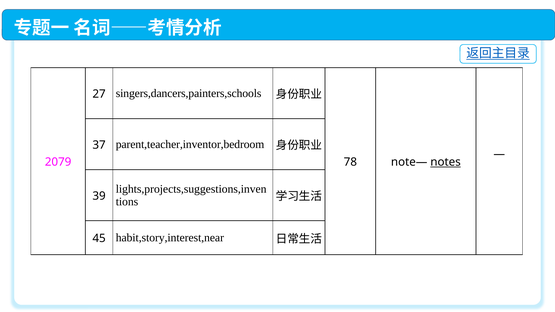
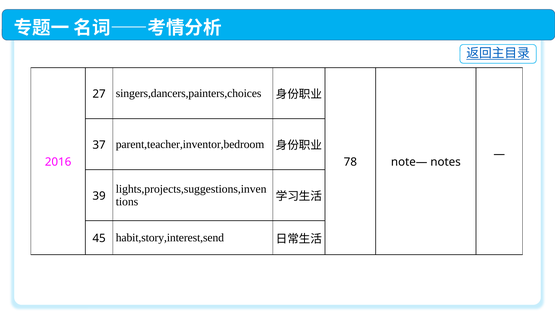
singers,dancers,painters,schools: singers,dancers,painters,schools -> singers,dancers,painters,choices
2079: 2079 -> 2016
notes underline: present -> none
habit,story,interest,near: habit,story,interest,near -> habit,story,interest,send
